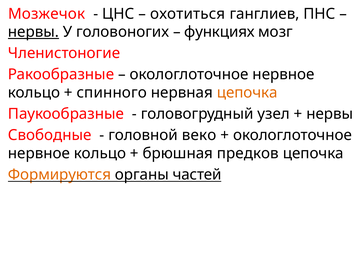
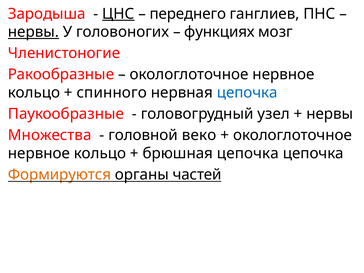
Мозжечок: Мозжечок -> Зародыша
ЦНС underline: none -> present
охотиться: охотиться -> переднего
цепочка at (247, 93) colour: orange -> blue
Свободные: Свободные -> Множества
брюшная предков: предков -> цепочка
